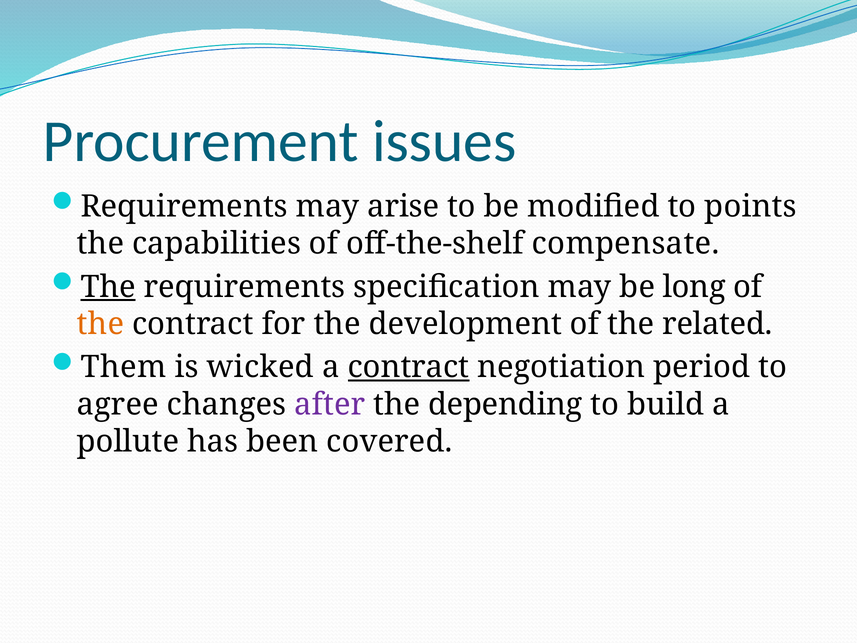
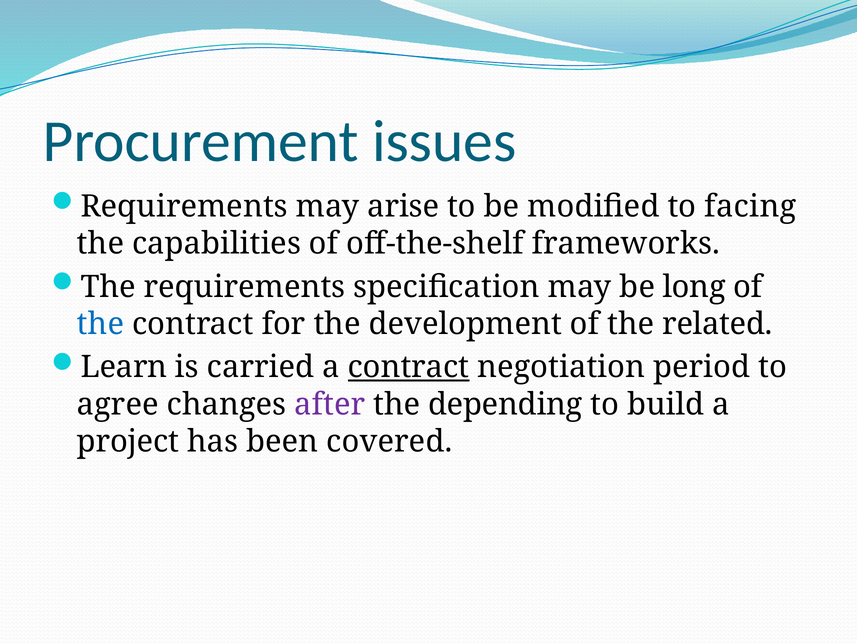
points: points -> facing
compensate: compensate -> frameworks
The at (108, 287) underline: present -> none
the at (101, 324) colour: orange -> blue
Them: Them -> Learn
wicked: wicked -> carried
pollute: pollute -> project
